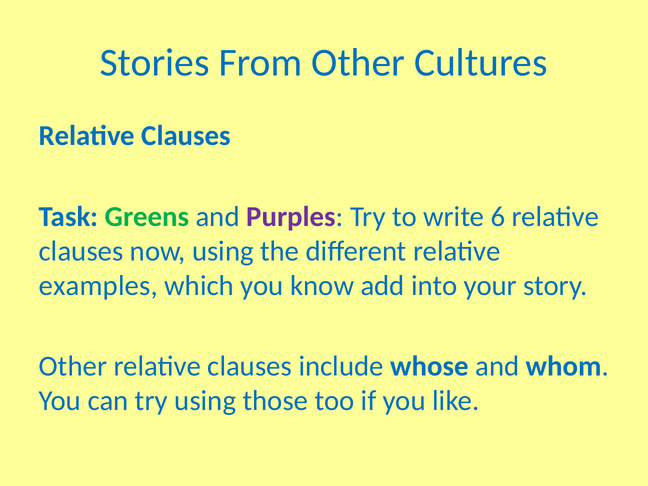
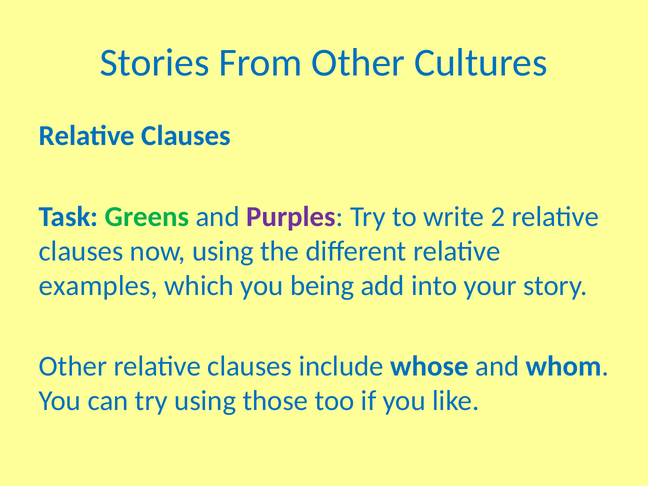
6: 6 -> 2
know: know -> being
